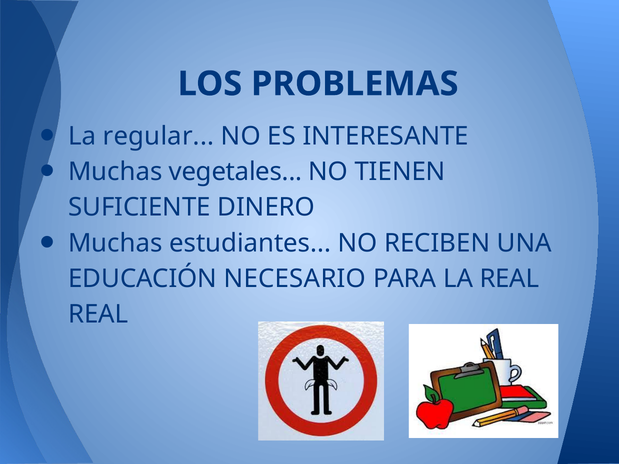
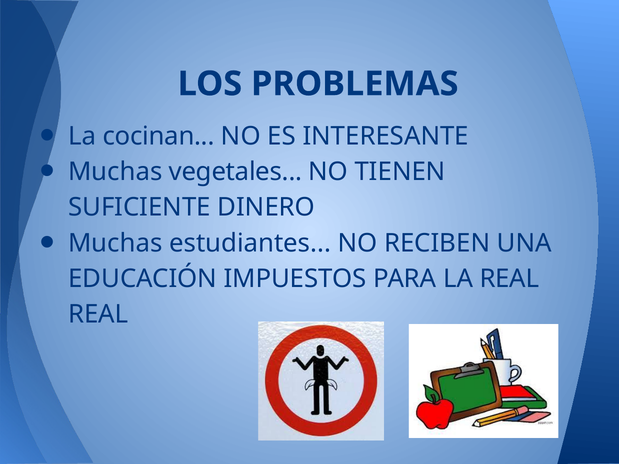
regular: regular -> cocinan
NECESARIO: NECESARIO -> IMPUESTOS
